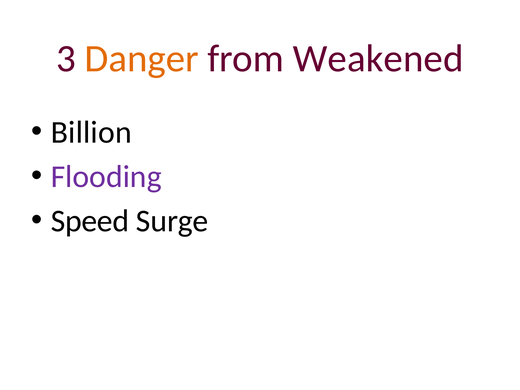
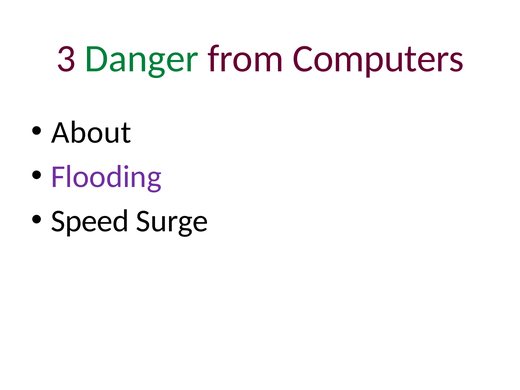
Danger colour: orange -> green
Weakened: Weakened -> Computers
Billion: Billion -> About
